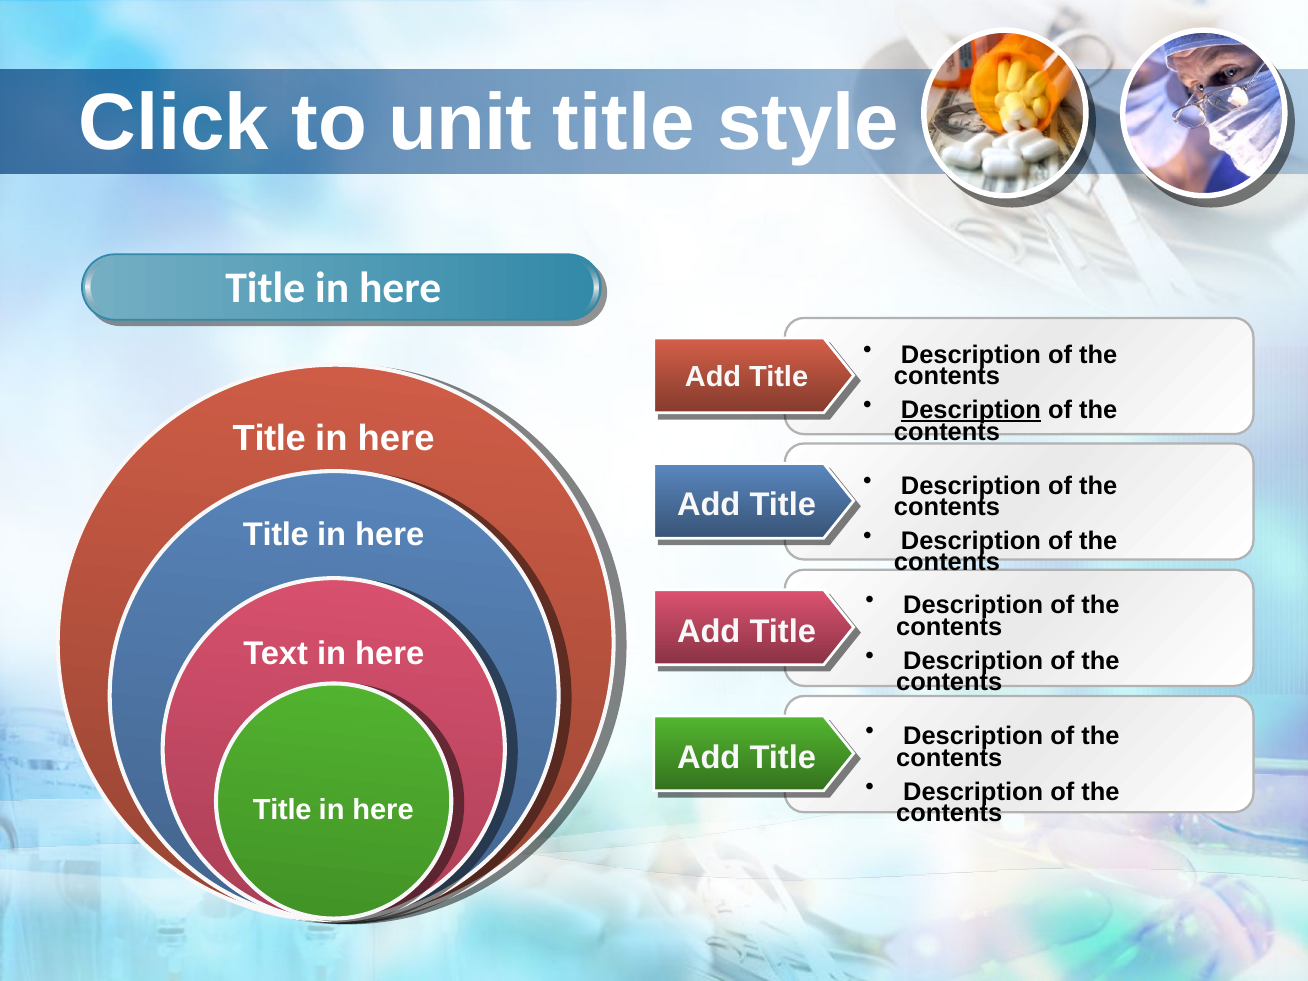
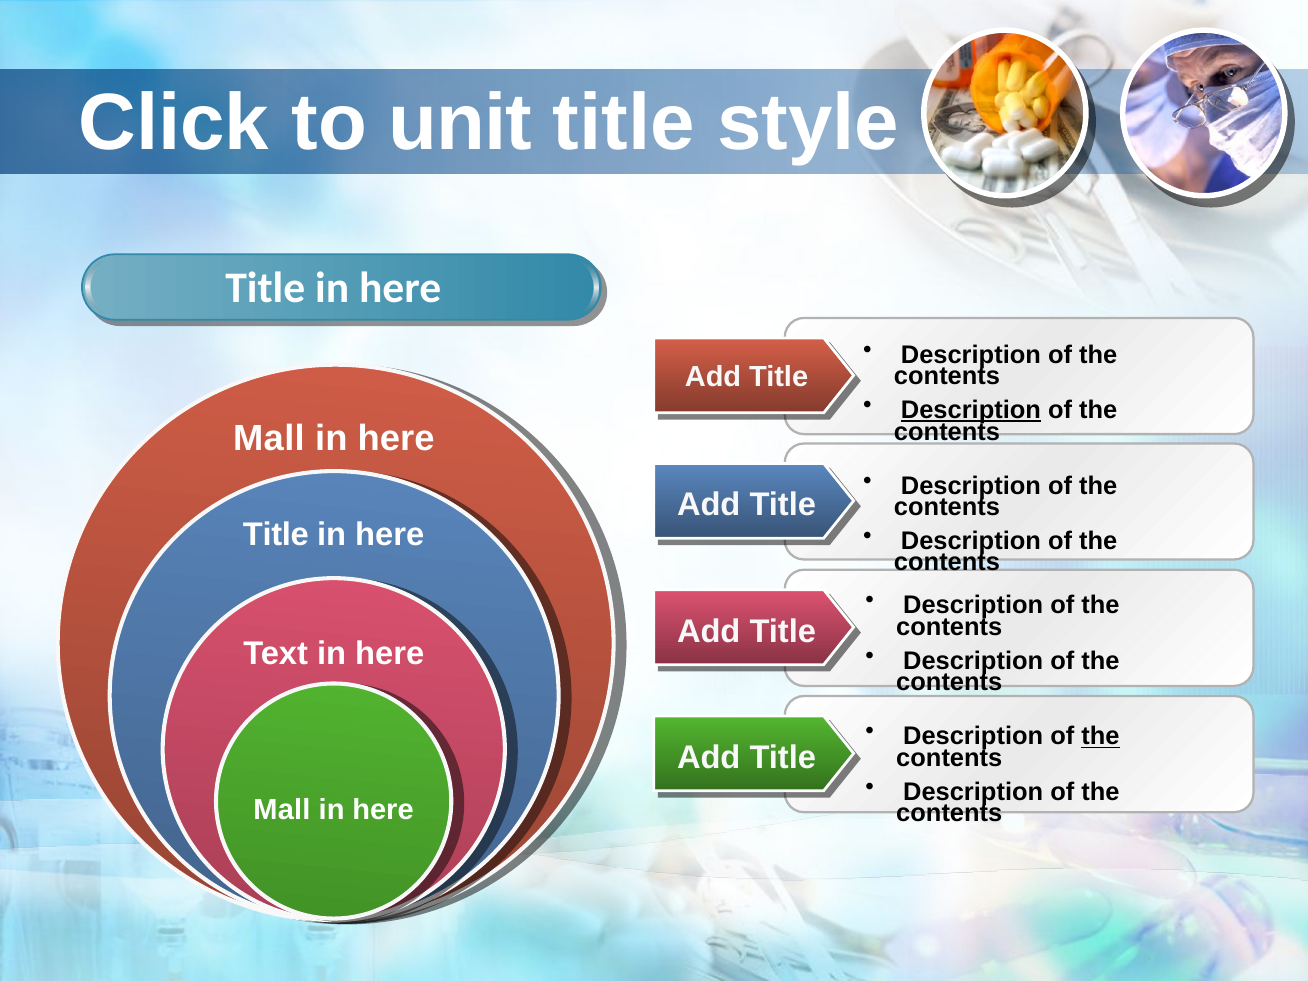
Title at (269, 438): Title -> Mall
the at (1101, 736) underline: none -> present
Title at (282, 810): Title -> Mall
